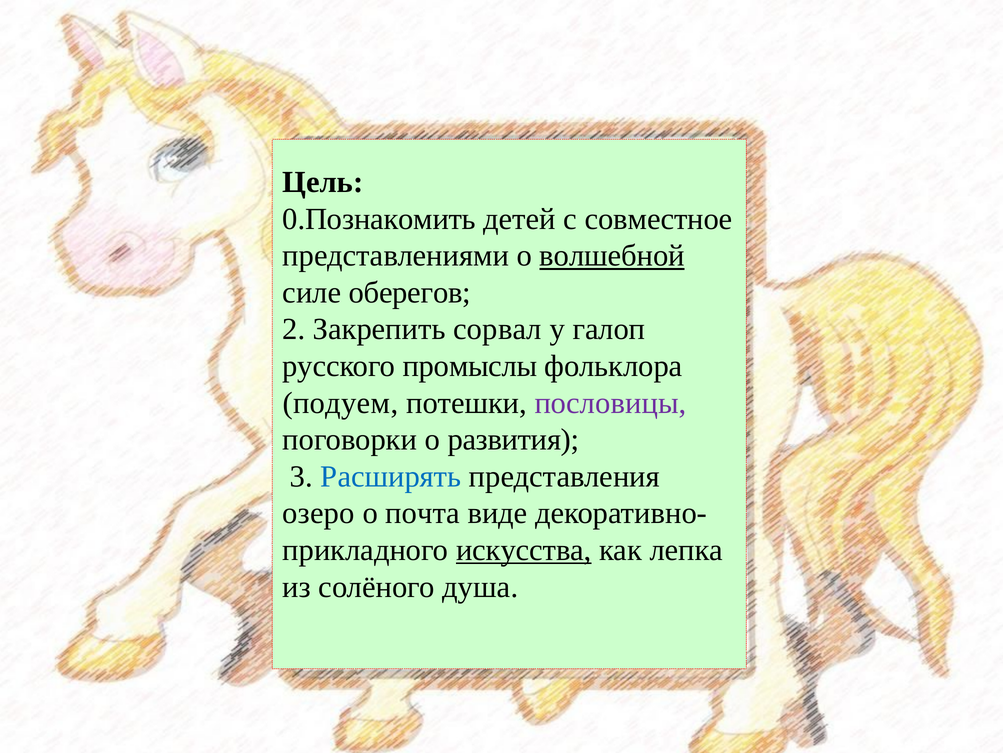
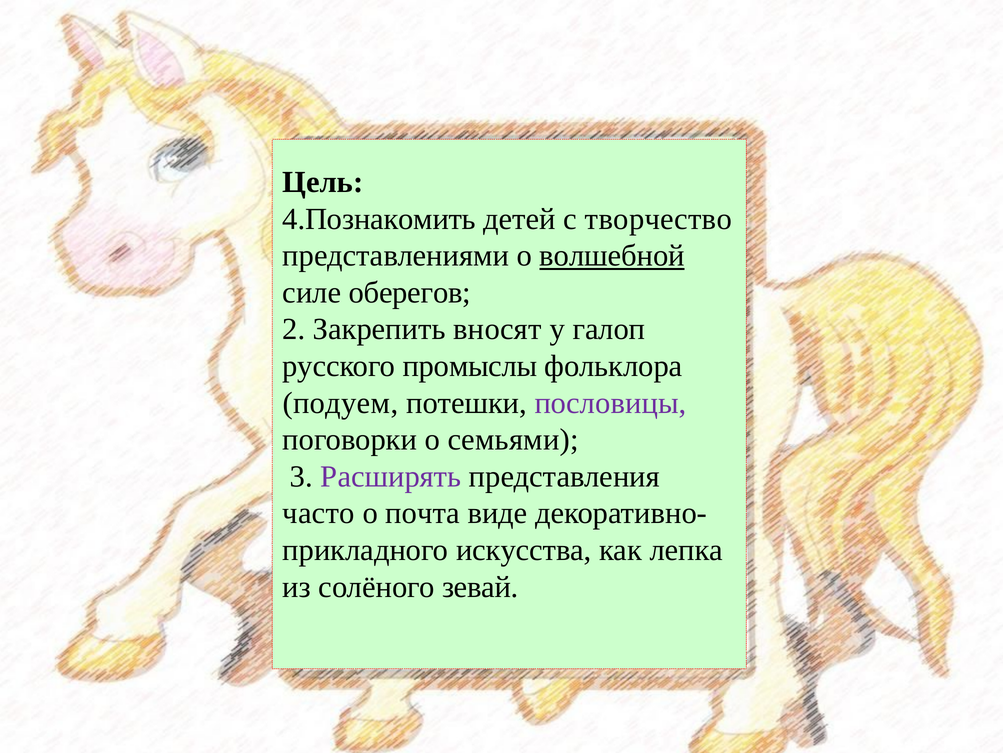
0.Познакомить: 0.Познакомить -> 4.Познакомить
совместное: совместное -> творчество
сорвал: сорвал -> вносят
развития: развития -> семьями
Расширять colour: blue -> purple
озеро: озеро -> часто
искусства underline: present -> none
душа: душа -> зевай
